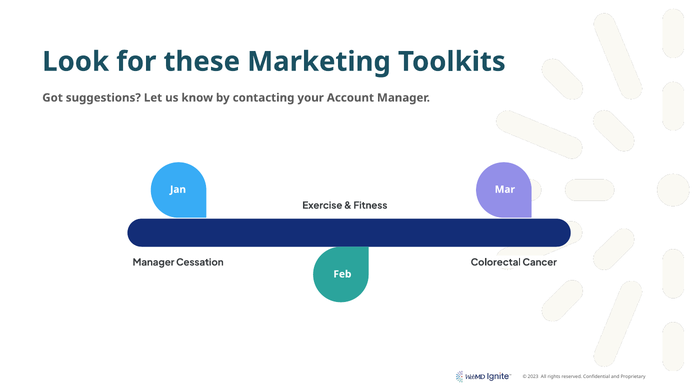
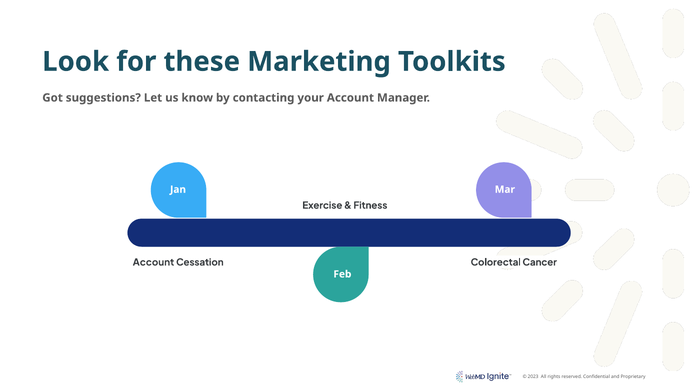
Manager at (154, 262): Manager -> Account
